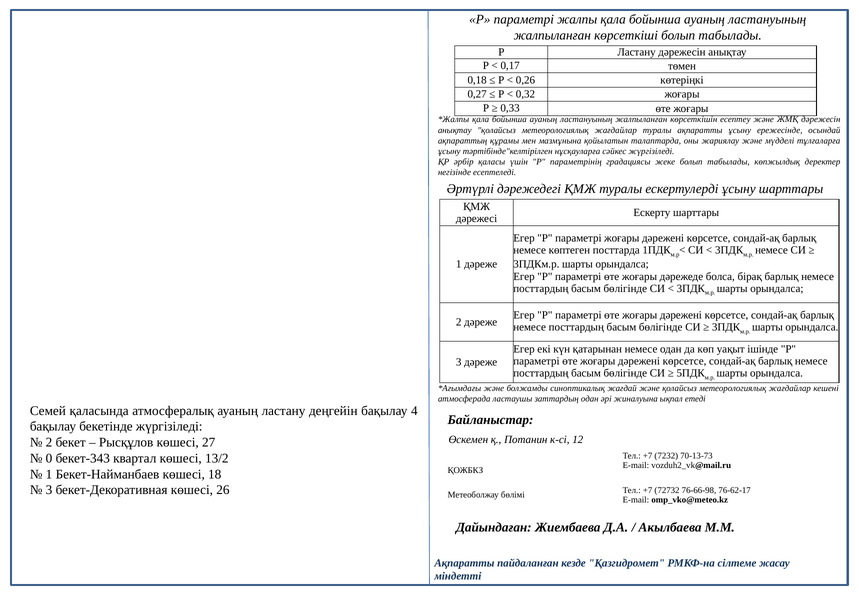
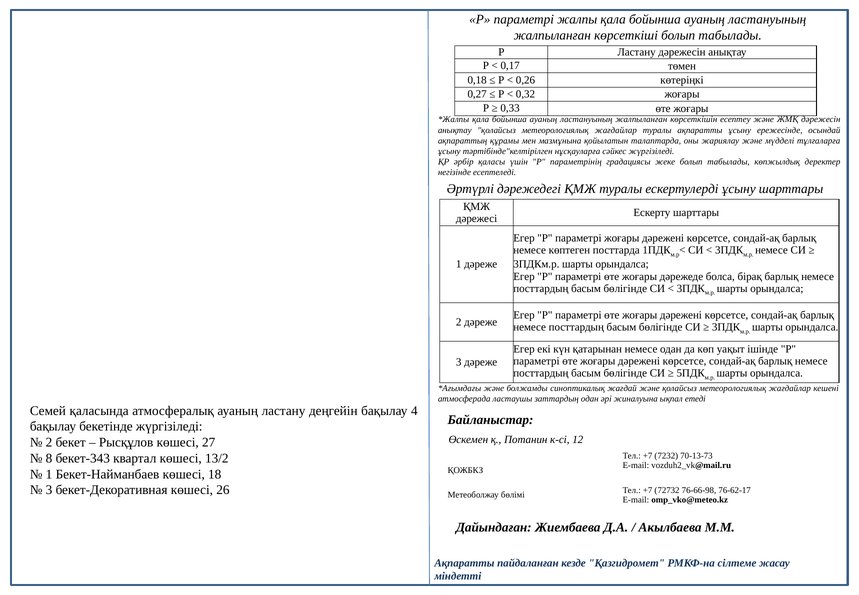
0: 0 -> 8
